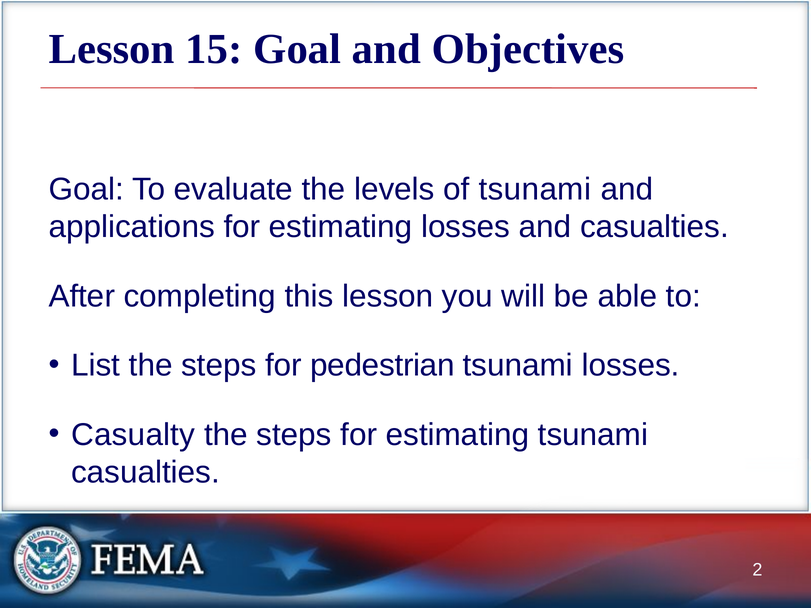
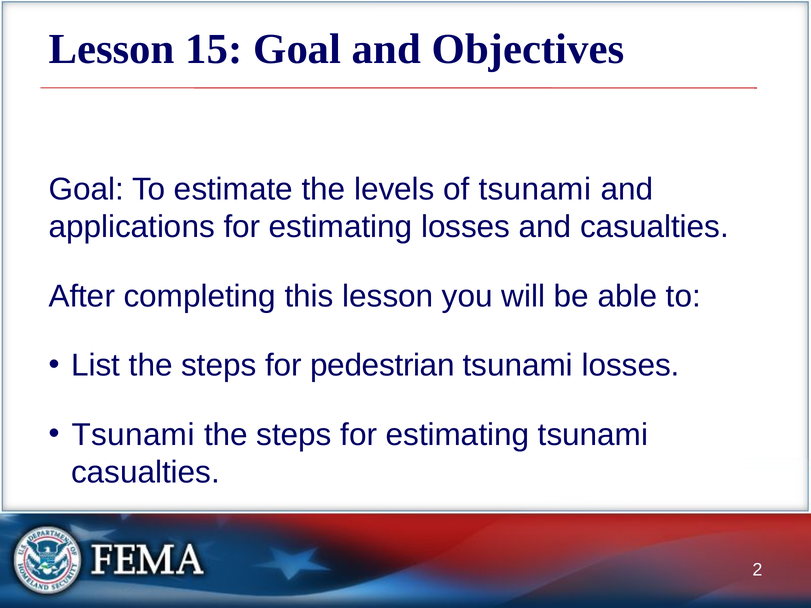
evaluate: evaluate -> estimate
Casualty at (133, 435): Casualty -> Tsunami
